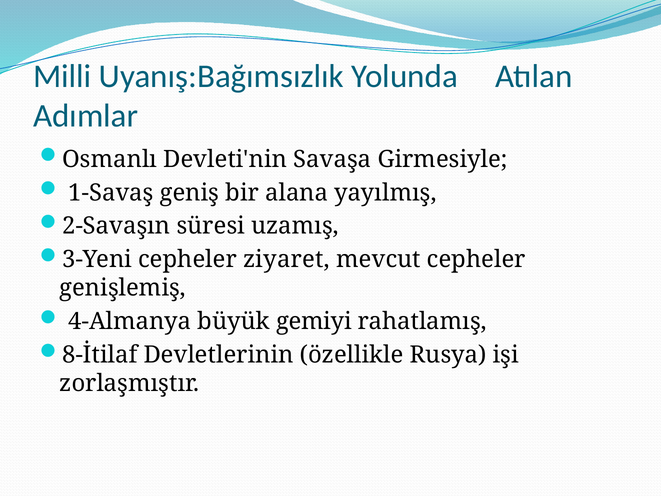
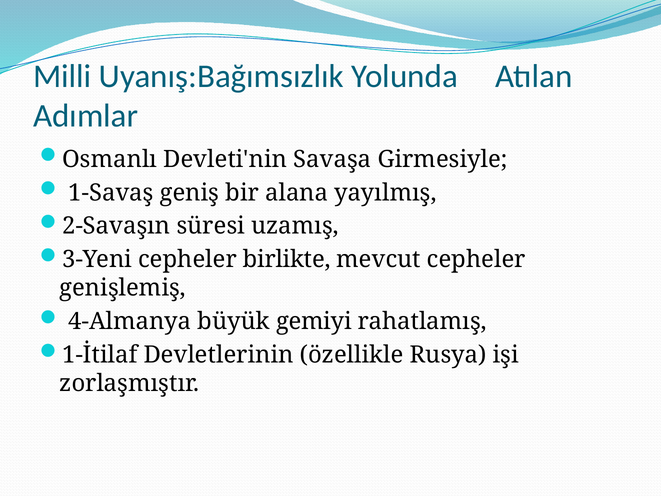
ziyaret: ziyaret -> birlikte
8-İtilaf: 8-İtilaf -> 1-İtilaf
